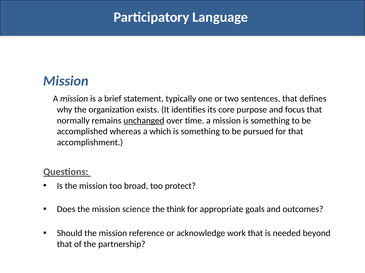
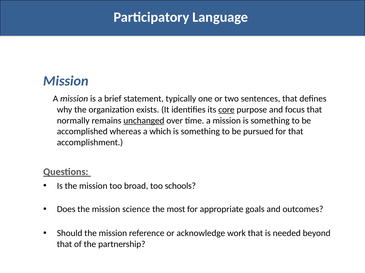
core underline: none -> present
protect: protect -> schools
think: think -> most
